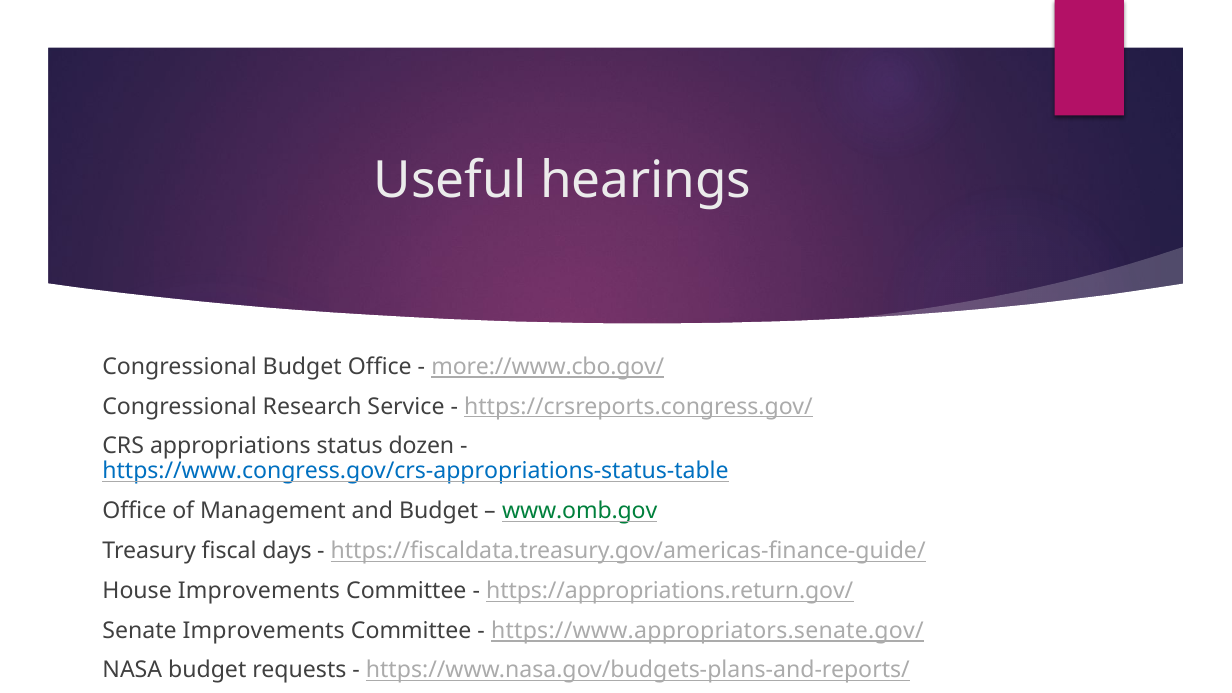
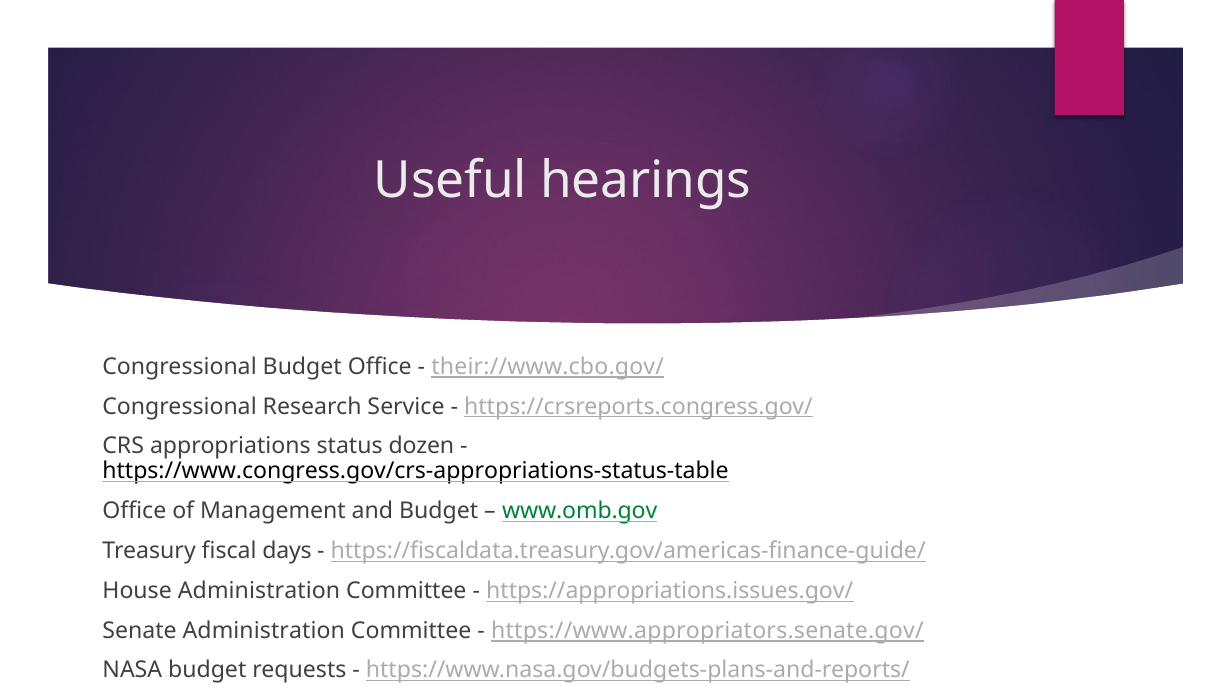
more://www.cbo.gov/: more://www.cbo.gov/ -> their://www.cbo.gov/
https://www.congress.gov/crs-appropriations-status-table colour: blue -> black
House Improvements: Improvements -> Administration
https://appropriations.return.gov/: https://appropriations.return.gov/ -> https://appropriations.issues.gov/
Senate Improvements: Improvements -> Administration
